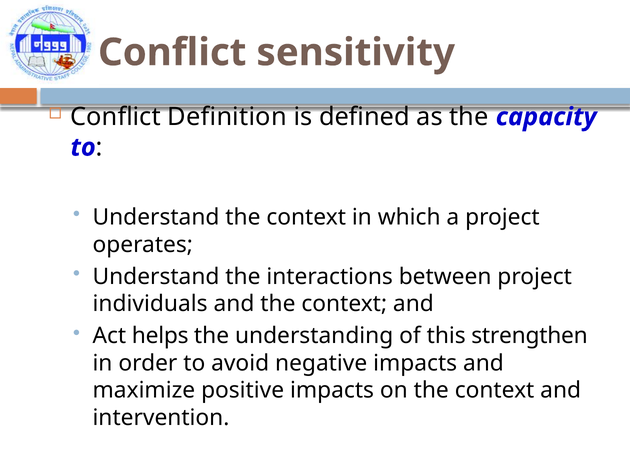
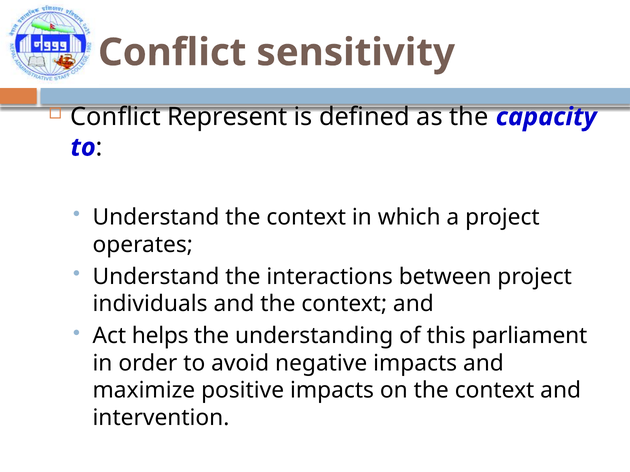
Definition: Definition -> Represent
strengthen: strengthen -> parliament
